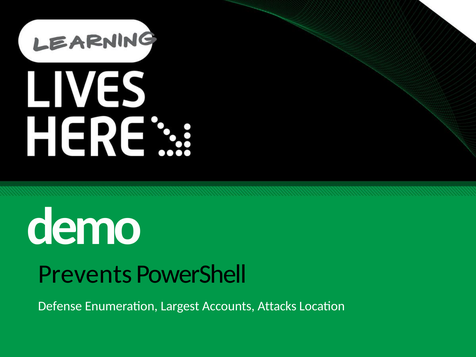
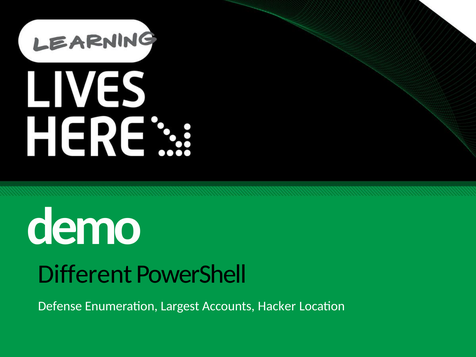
Prevents: Prevents -> Different
Attacks: Attacks -> Hacker
